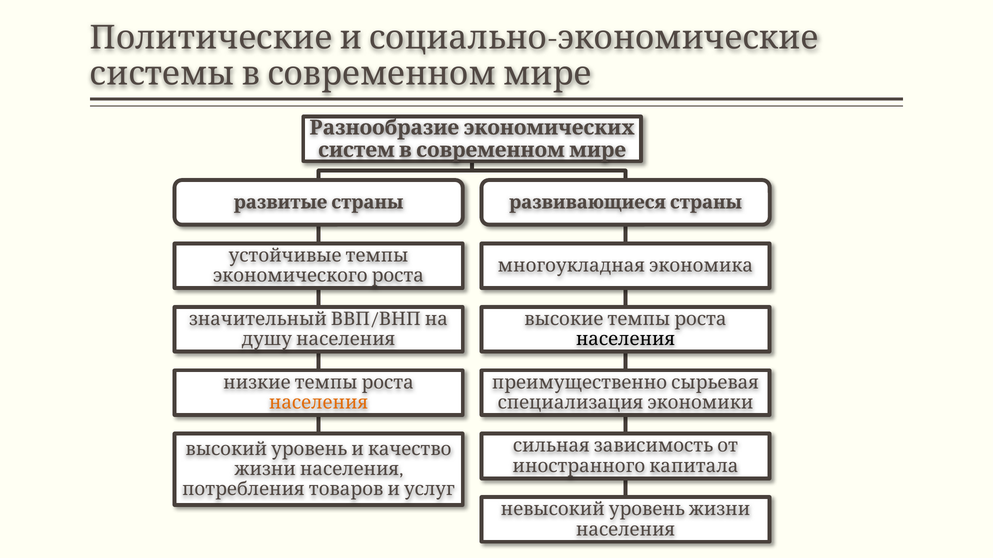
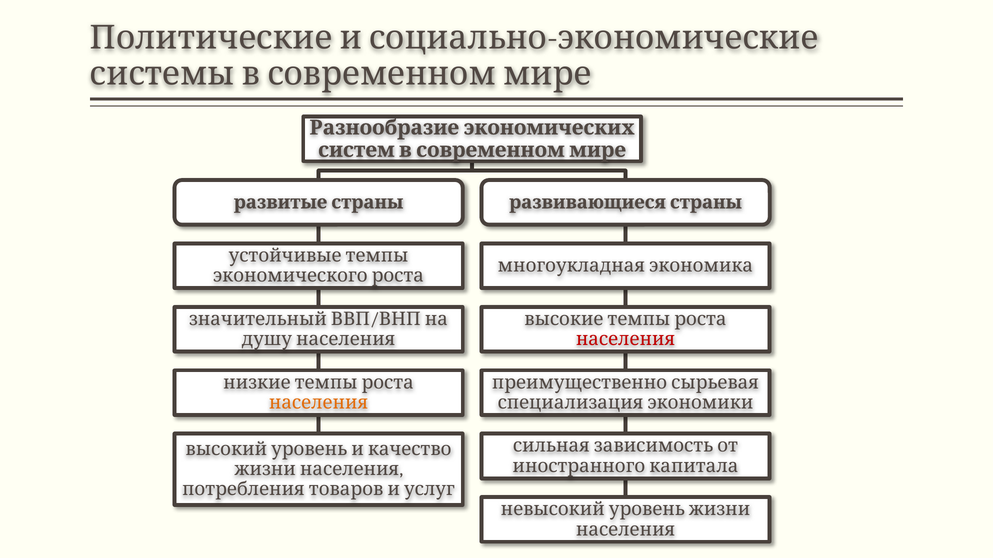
населения at (626, 339) colour: black -> red
